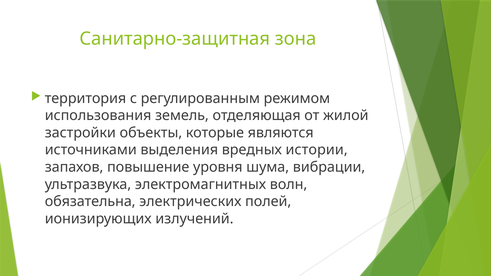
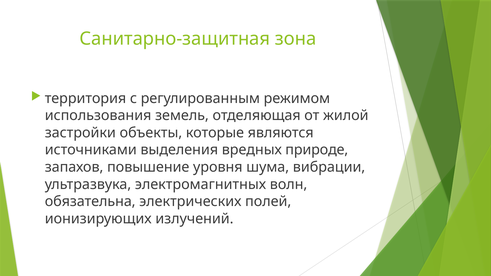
истории: истории -> природе
